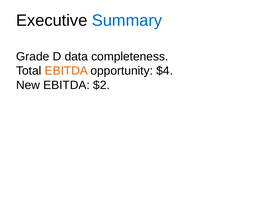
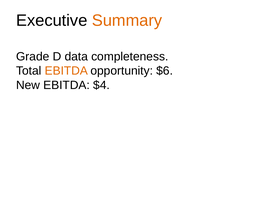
Summary colour: blue -> orange
$4: $4 -> $6
$2: $2 -> $4
